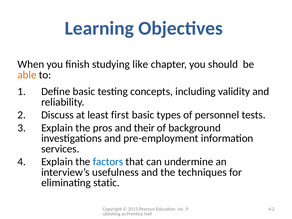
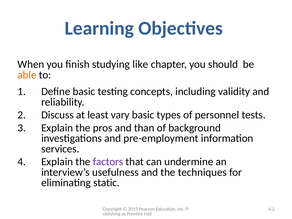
first: first -> vary
their: their -> than
factors colour: blue -> purple
